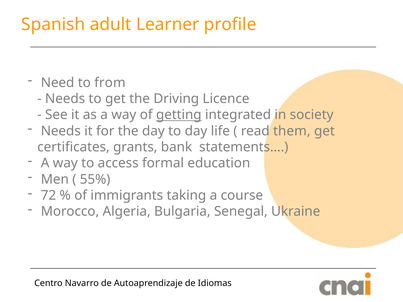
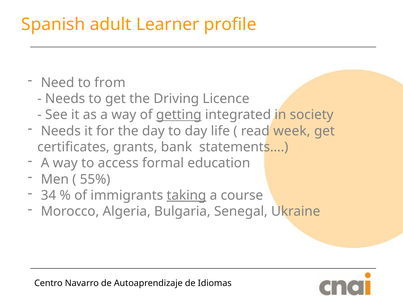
them: them -> week
72: 72 -> 34
taking underline: none -> present
